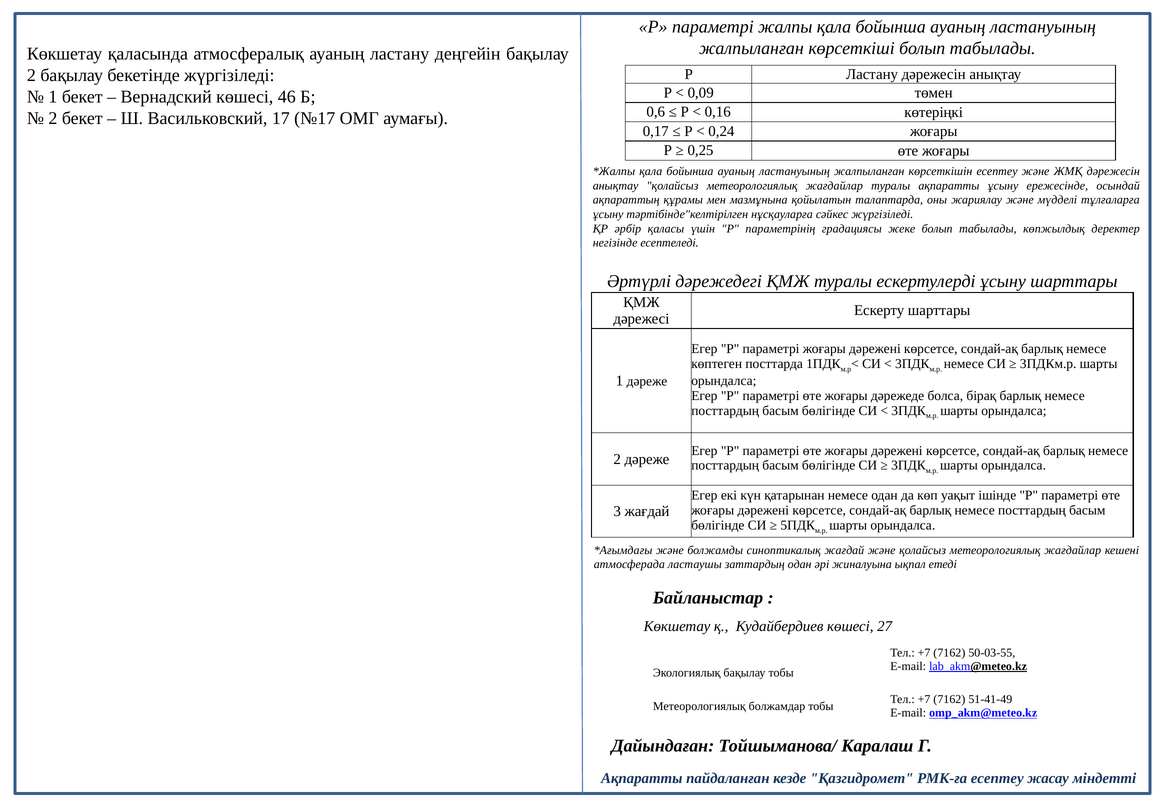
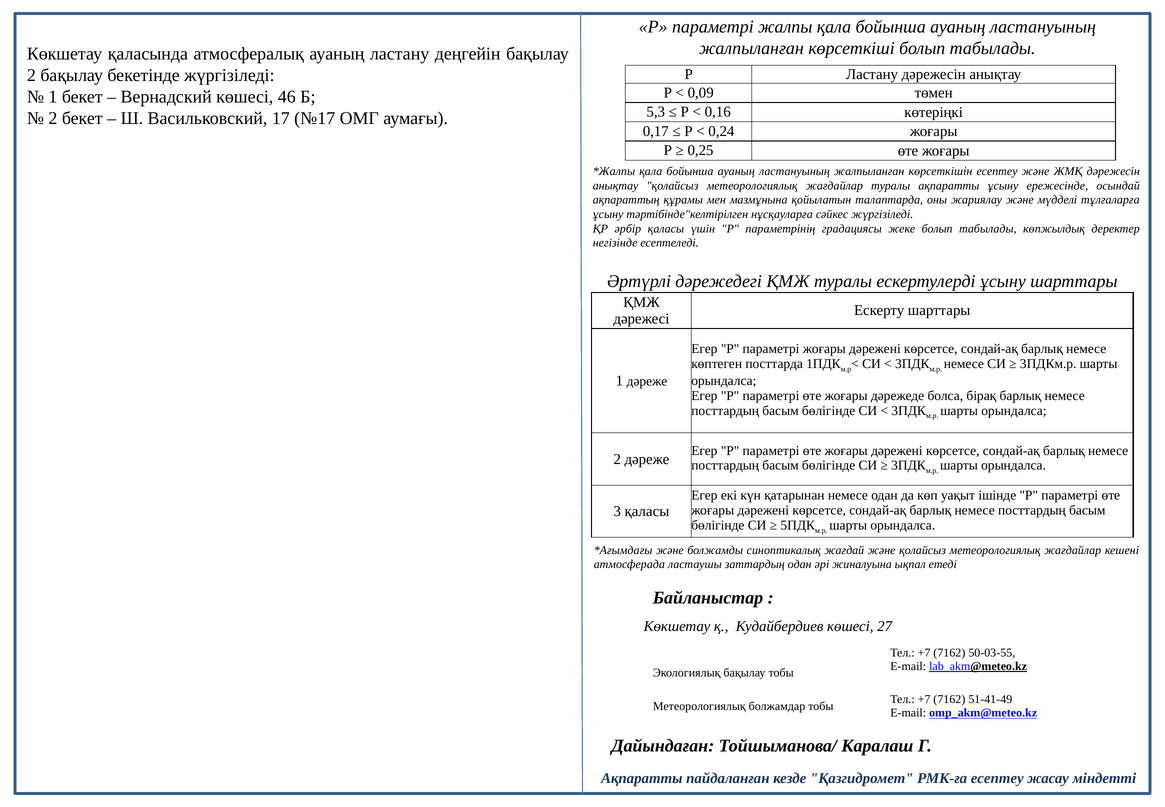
0,6: 0,6 -> 5,3
3 жағдай: жағдай -> қаласы
